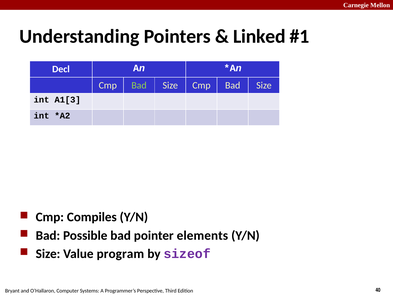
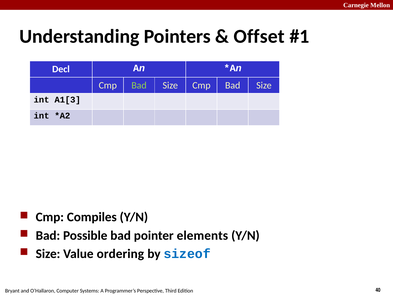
Linked: Linked -> Offset
program: program -> ordering
sizeof colour: purple -> blue
